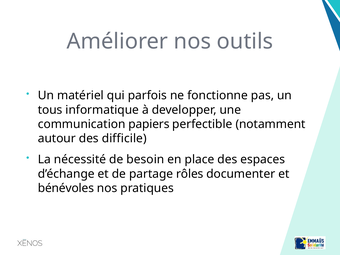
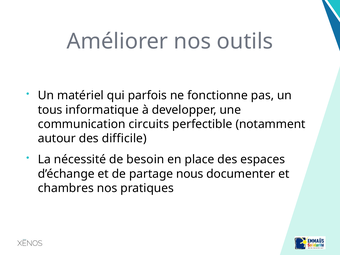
papiers: papiers -> circuits
rôles: rôles -> nous
bénévoles: bénévoles -> chambres
